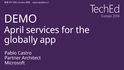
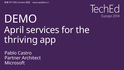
globally: globally -> thriving
